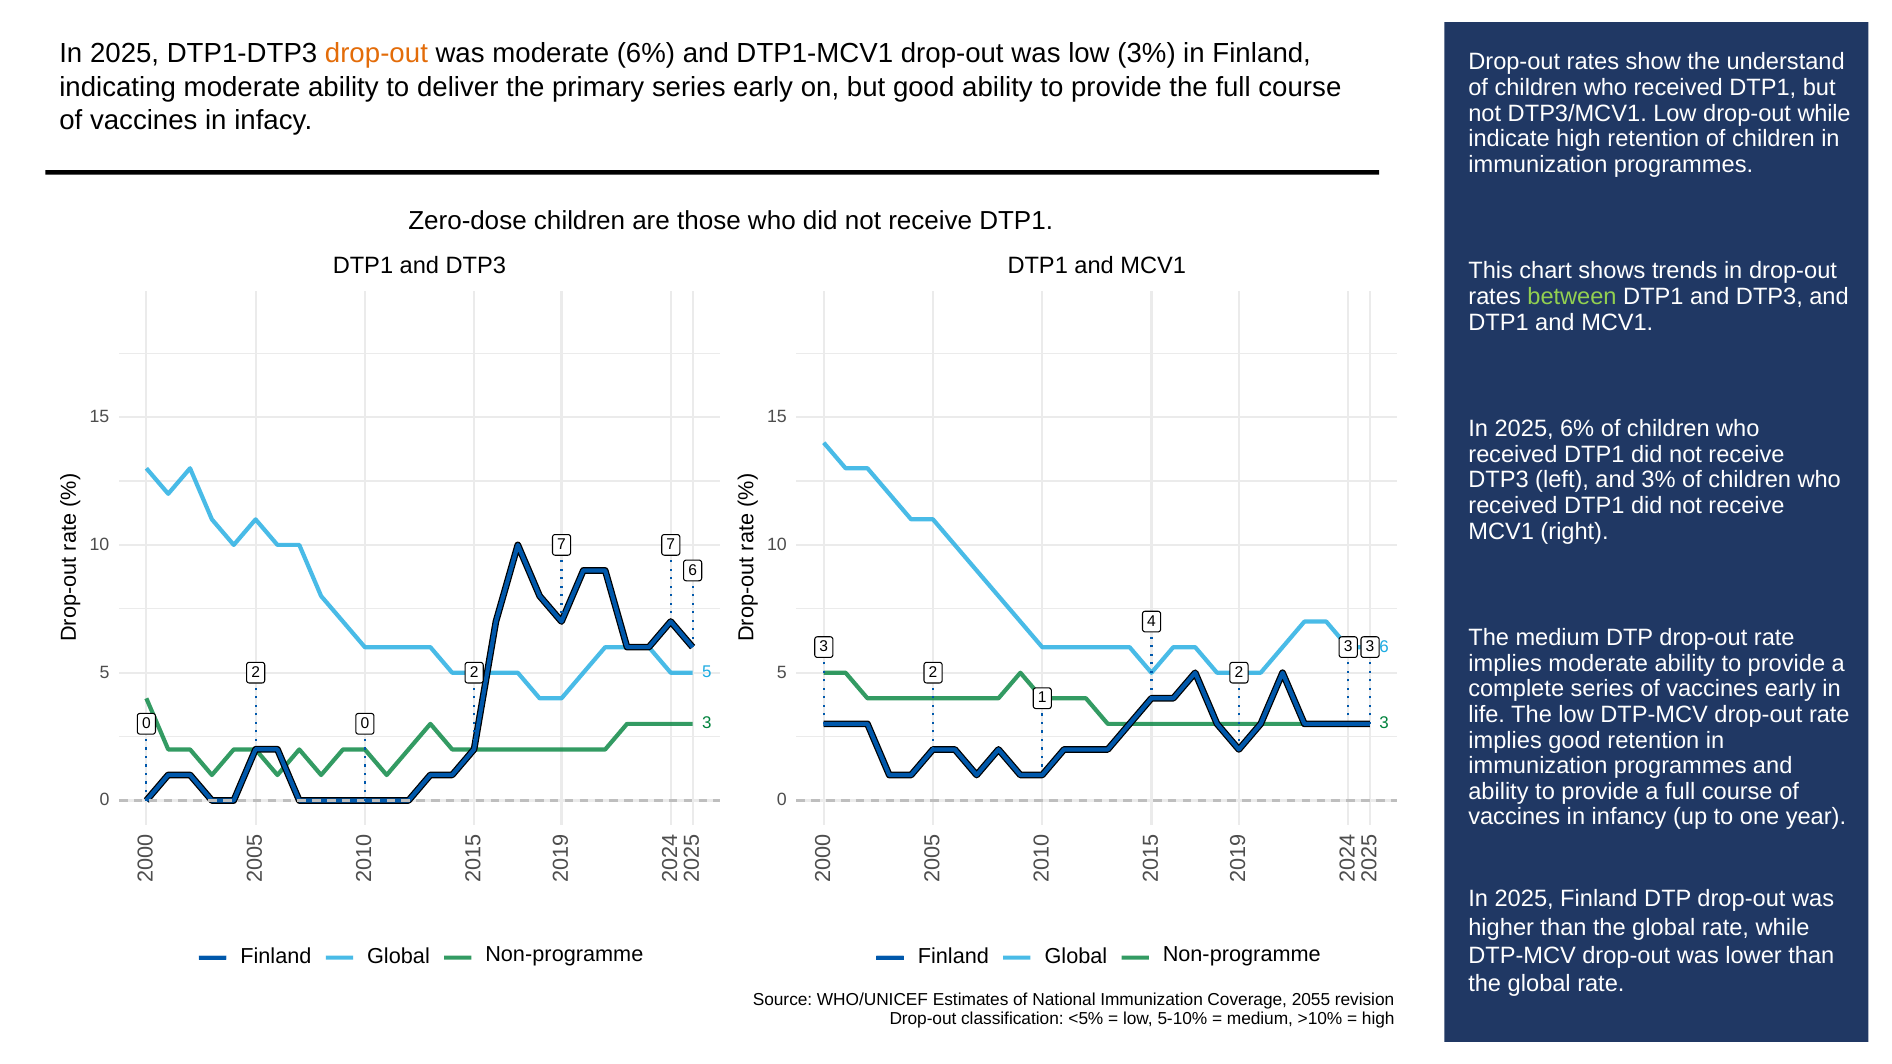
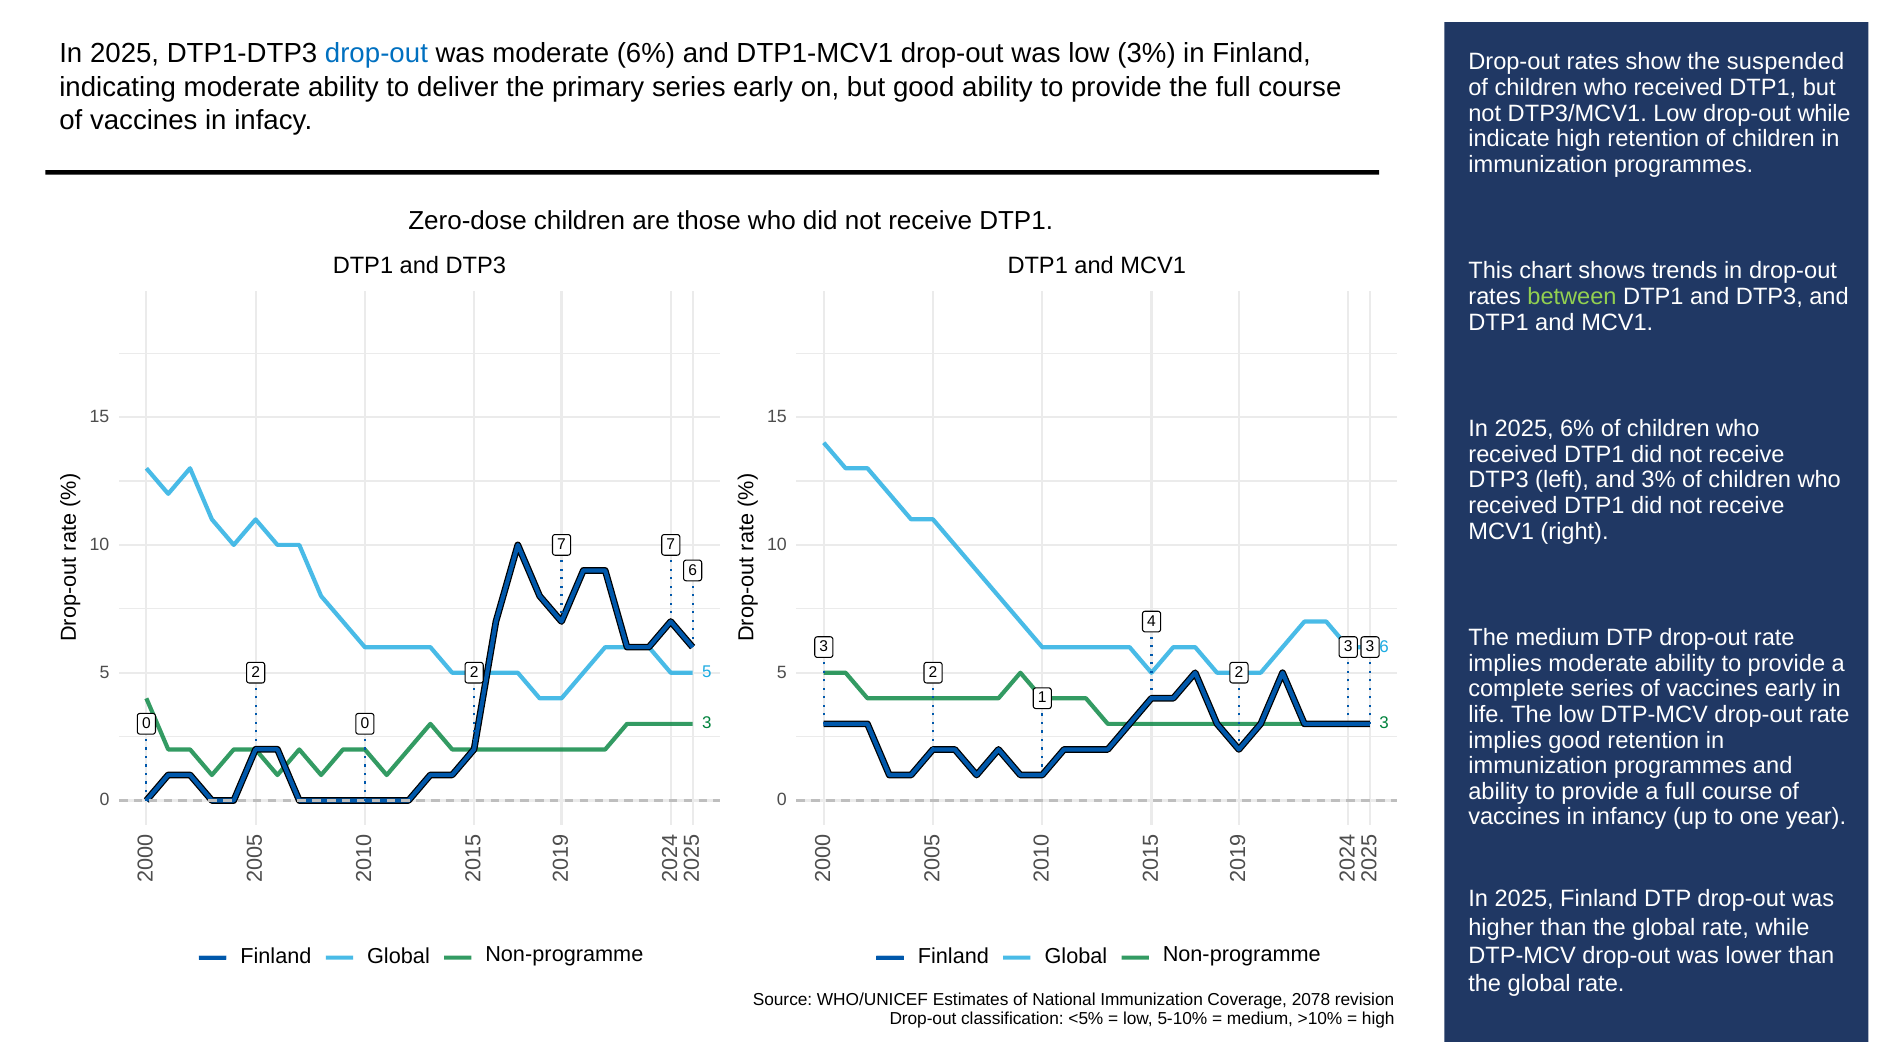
drop-out at (376, 54) colour: orange -> blue
understand: understand -> suspended
2055: 2055 -> 2078
